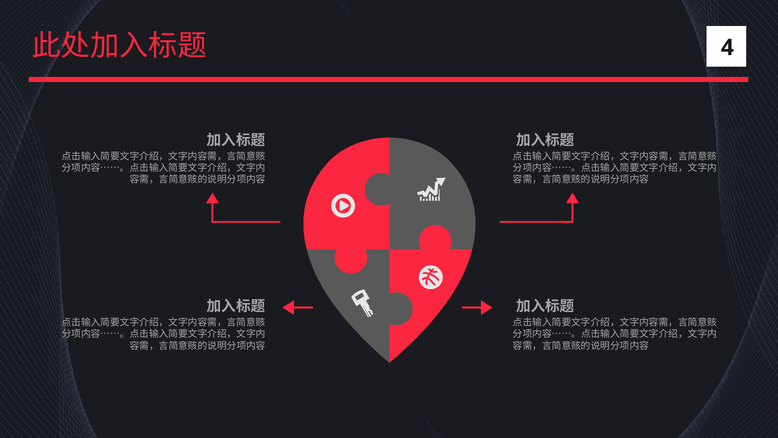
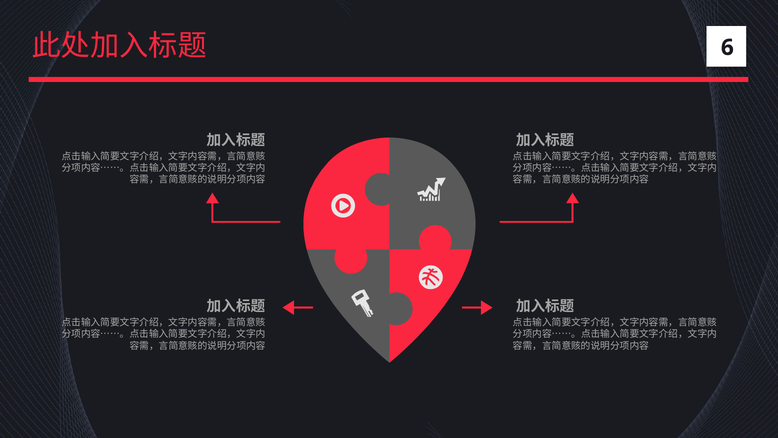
4: 4 -> 6
